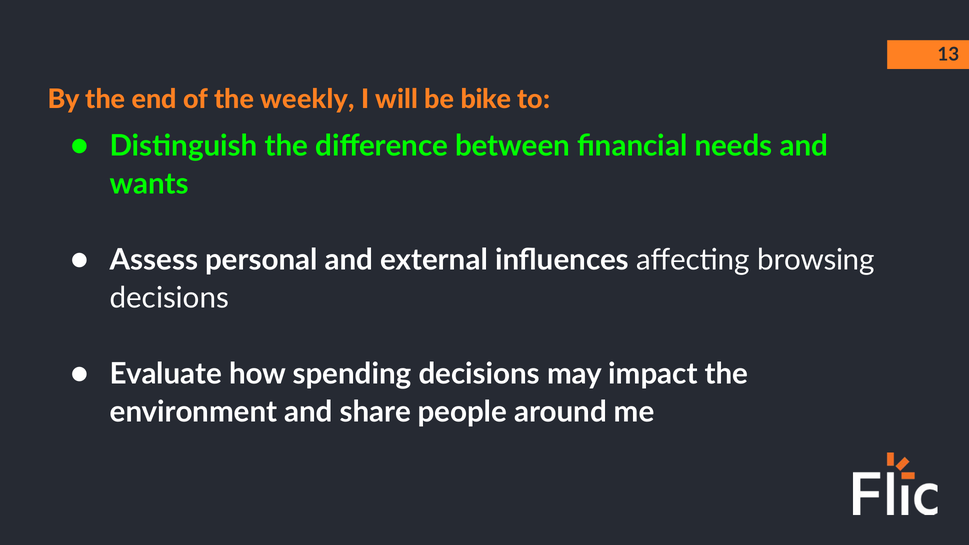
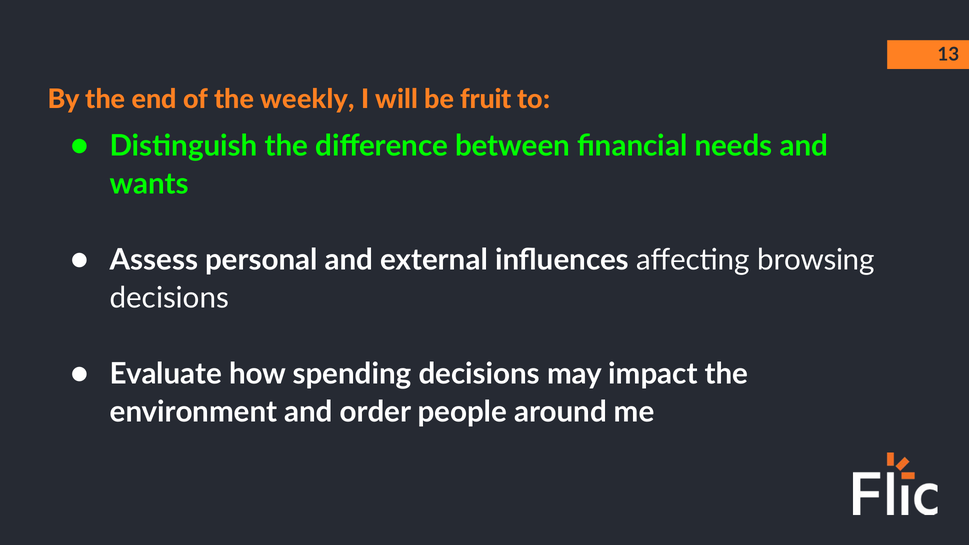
bike: bike -> fruit
share: share -> order
